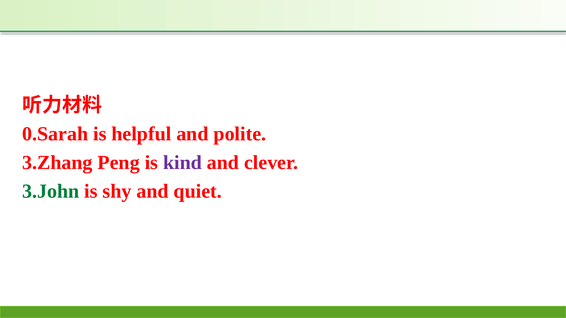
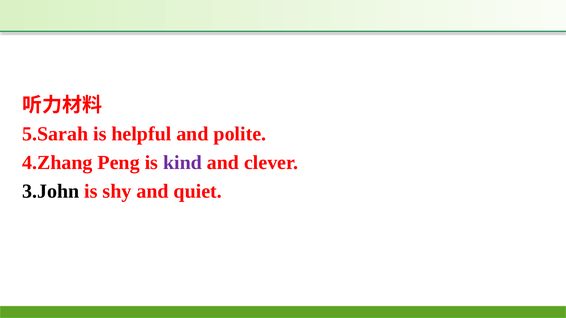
0.Sarah: 0.Sarah -> 5.Sarah
3.Zhang: 3.Zhang -> 4.Zhang
3.John colour: green -> black
